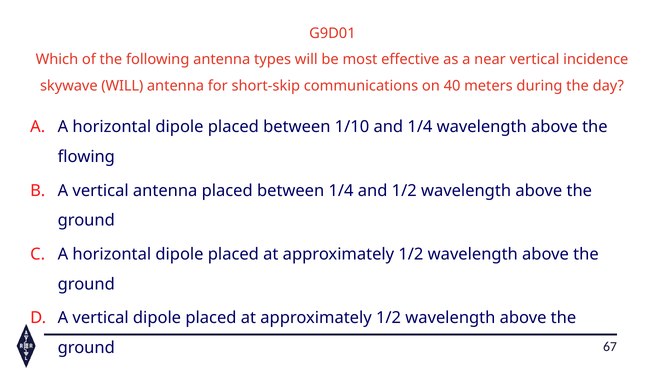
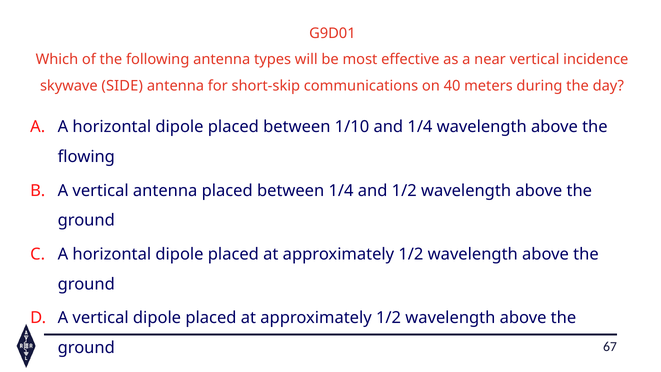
skywave WILL: WILL -> SIDE
